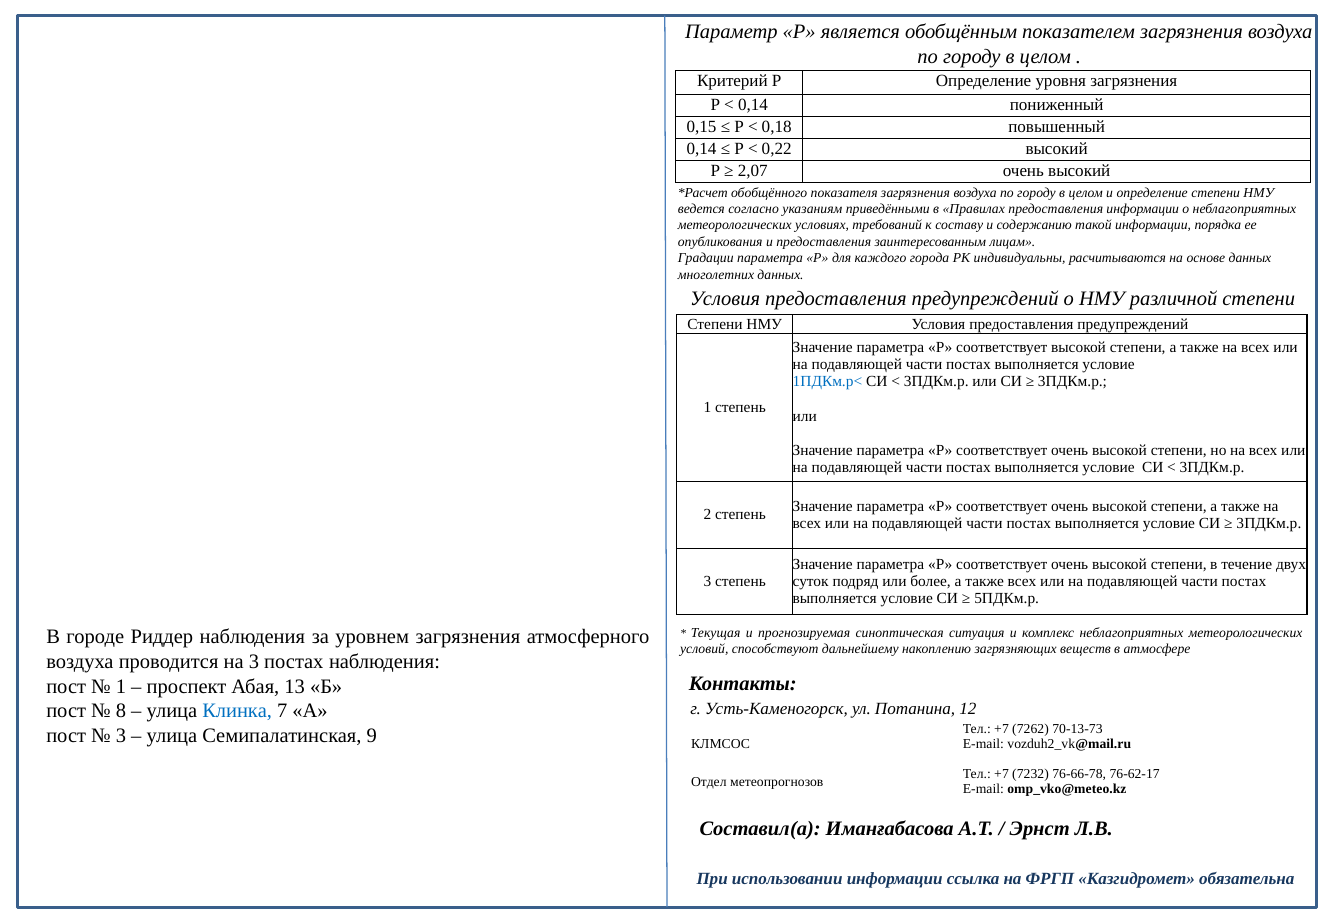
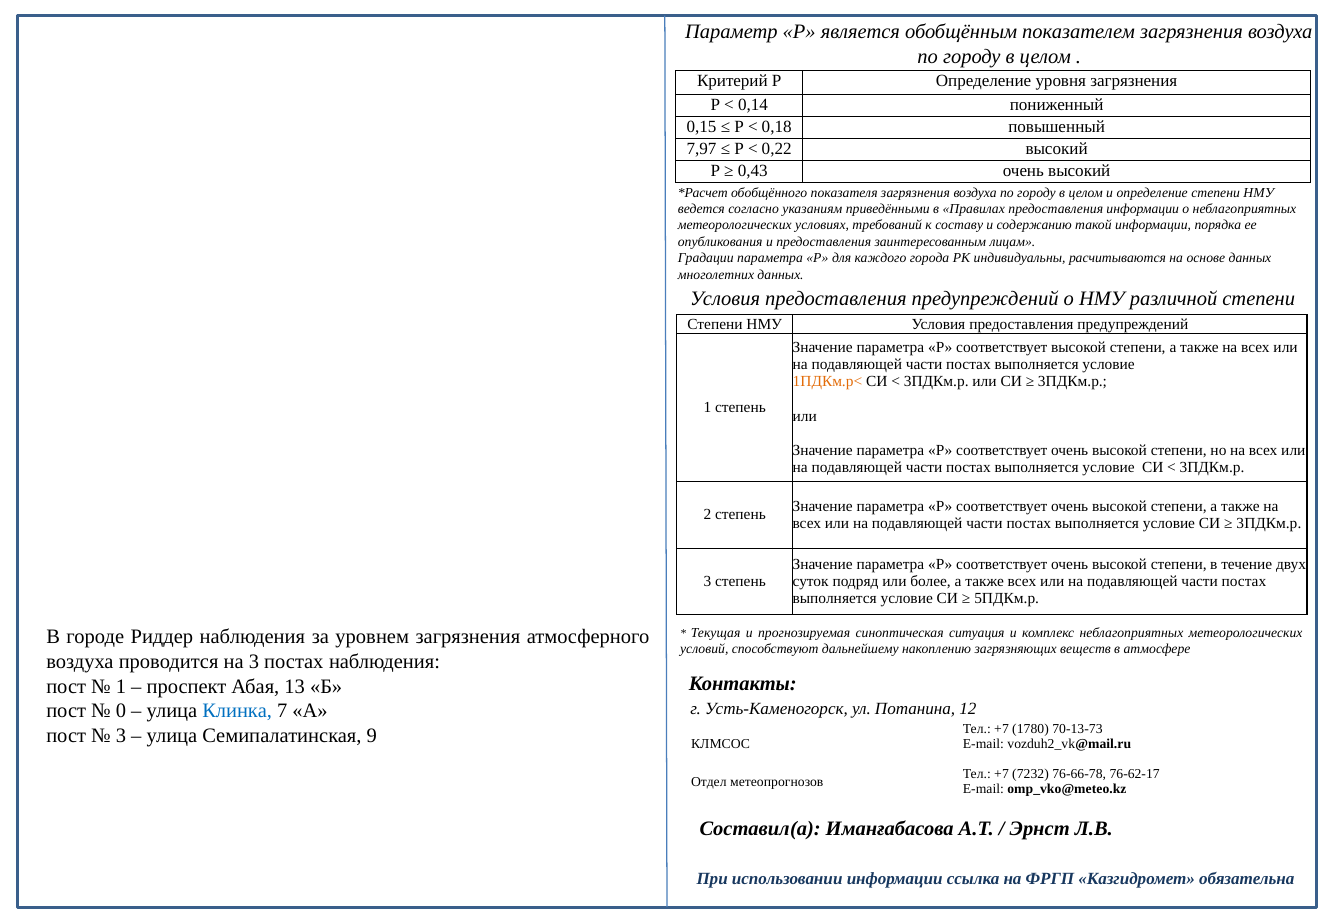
0,14 at (702, 149): 0,14 -> 7,97
2,07: 2,07 -> 0,43
1ПДКм.р< colour: blue -> orange
8: 8 -> 0
7262: 7262 -> 1780
